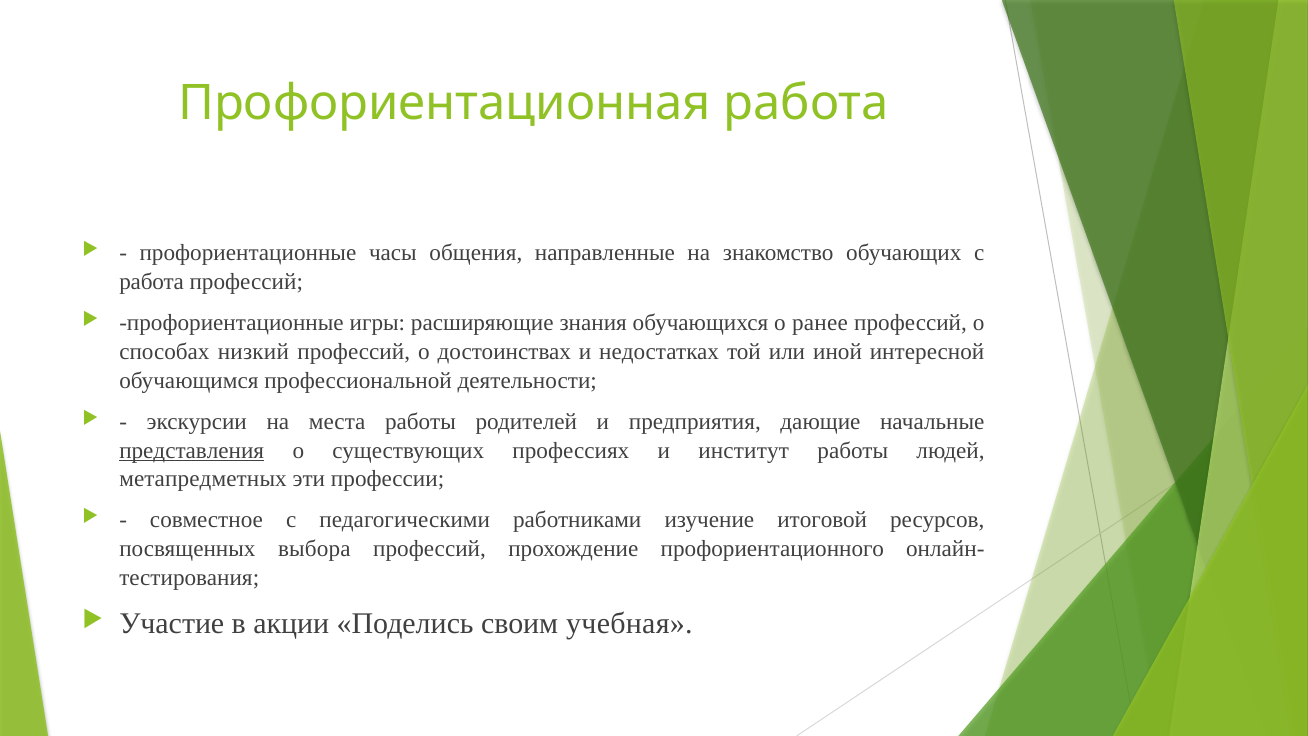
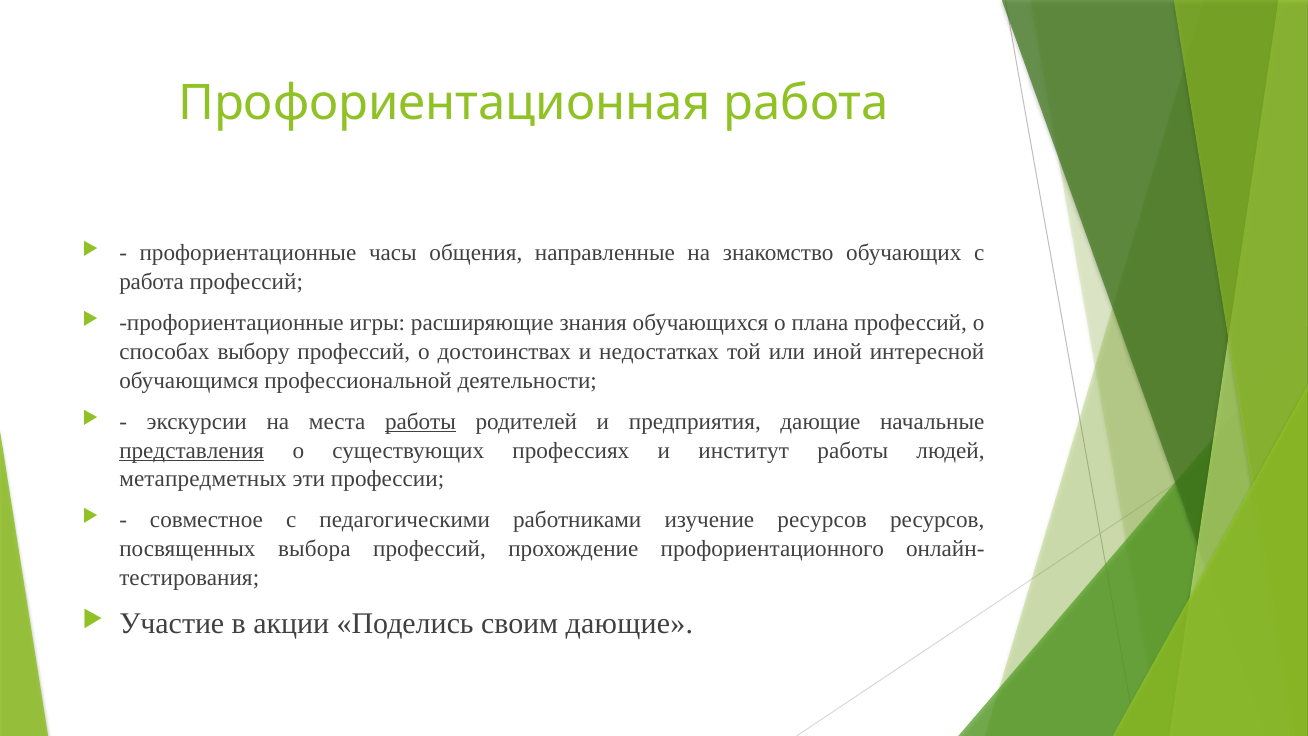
ранее: ранее -> плана
низкий: низкий -> выбору
работы at (420, 422) underline: none -> present
изучение итоговой: итоговой -> ресурсов
своим учебная: учебная -> дающие
